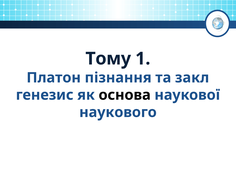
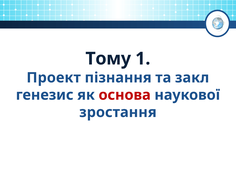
Платон: Платон -> Проект
основа colour: black -> red
наукового: наукового -> зростання
